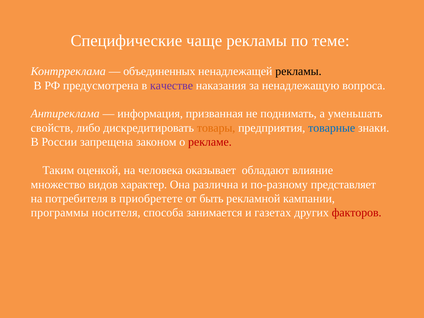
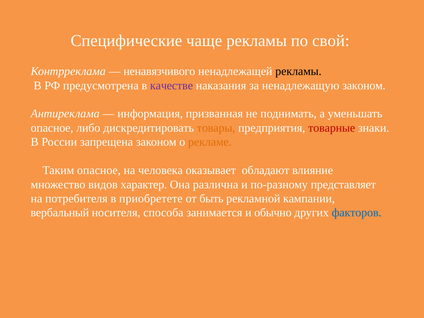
теме: теме -> свой
объединенных: объединенных -> ненавязчивого
ненадлежащую вопроса: вопроса -> законом
свойств at (52, 128): свойств -> опасное
товарные colour: blue -> red
рекламе colour: red -> orange
Таким оценкой: оценкой -> опасное
программы: программы -> вербальный
газетах: газетах -> обычно
факторов colour: red -> blue
